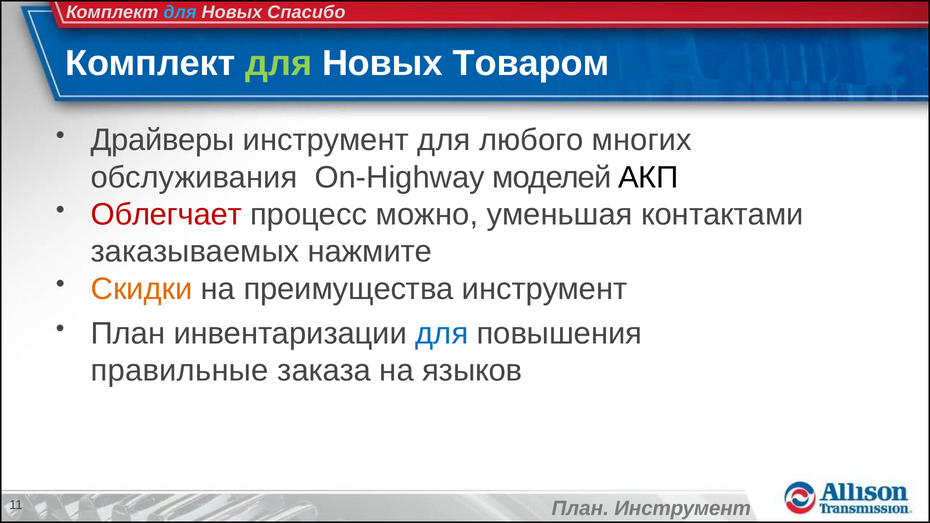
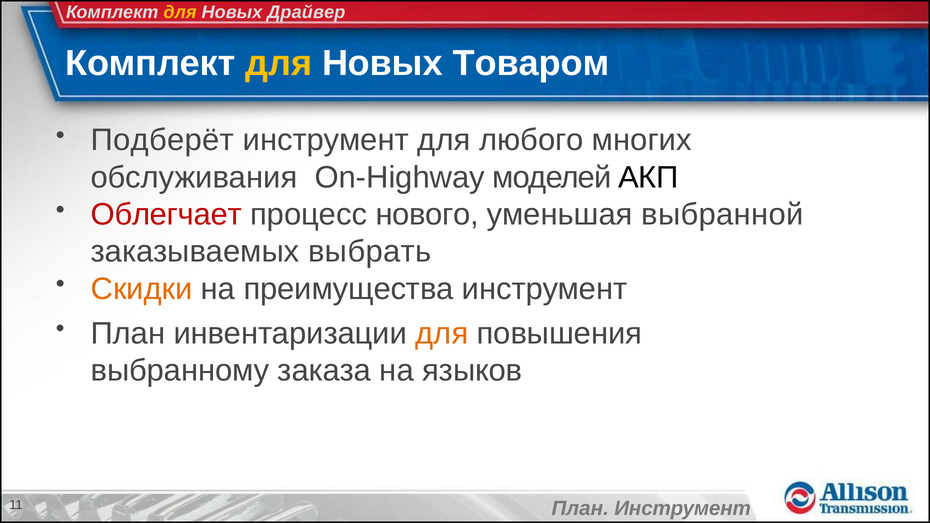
для at (180, 12) colour: light blue -> yellow
Спасибо: Спасибо -> Драйвер
для at (279, 63) colour: light green -> yellow
Драйверы: Драйверы -> Подберёт
можно: можно -> нового
контактами: контактами -> выбранной
нажмите: нажмите -> выбрать
для at (442, 334) colour: blue -> orange
правильные: правильные -> выбранному
